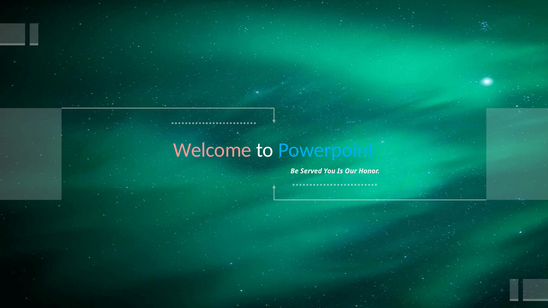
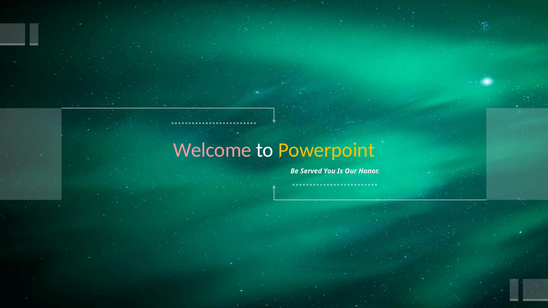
Powerpoint colour: light blue -> yellow
